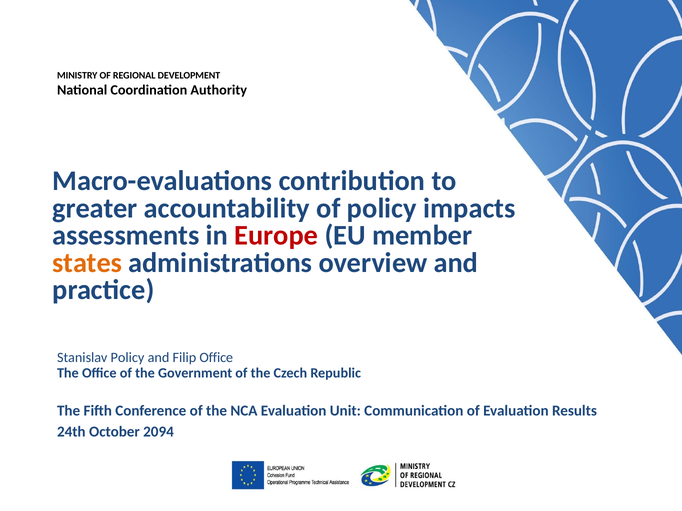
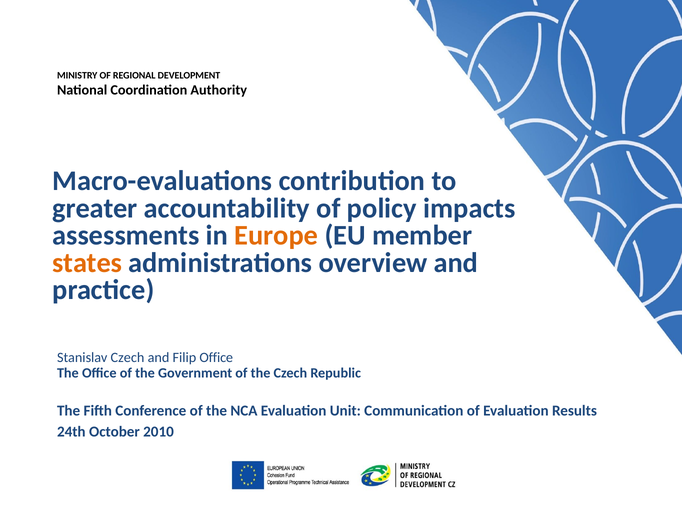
Europe colour: red -> orange
Stanislav Policy: Policy -> Czech
2094: 2094 -> 2010
